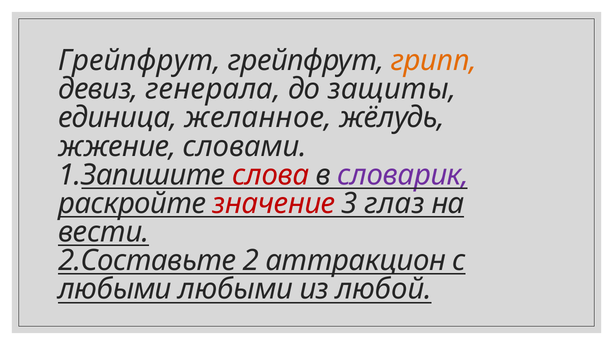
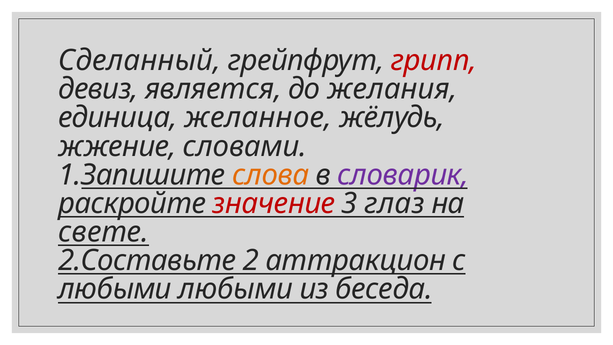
Грейпфрут at (140, 61): Грейпфрут -> Сделанный
грипп colour: orange -> red
генерала: генерала -> является
защиты: защиты -> желания
слова colour: red -> orange
вести: вести -> свете
любой: любой -> беседа
